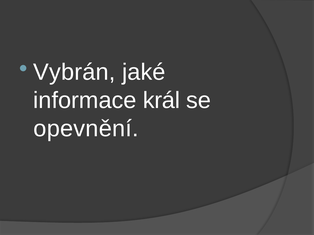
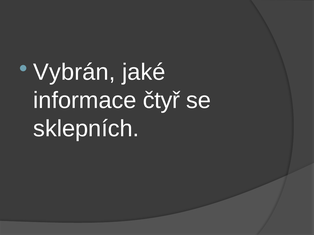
král: král -> čtyř
opevnění: opevnění -> sklepních
